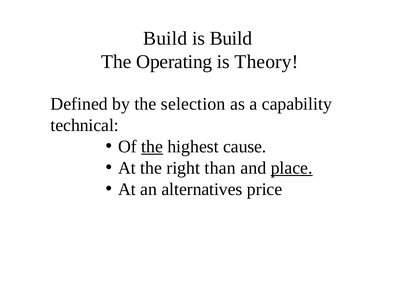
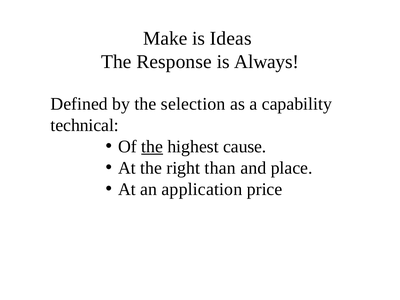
Build at (165, 38): Build -> Make
is Build: Build -> Ideas
Operating: Operating -> Response
Theory: Theory -> Always
place underline: present -> none
alternatives: alternatives -> application
